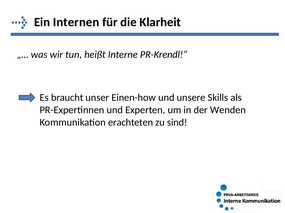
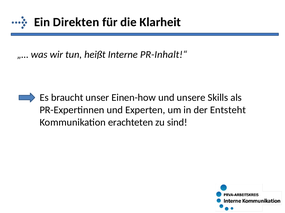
Internen: Internen -> Direkten
PR-Krendl!“: PR-Krendl!“ -> PR-Inhalt!“
Wenden: Wenden -> Entsteht
